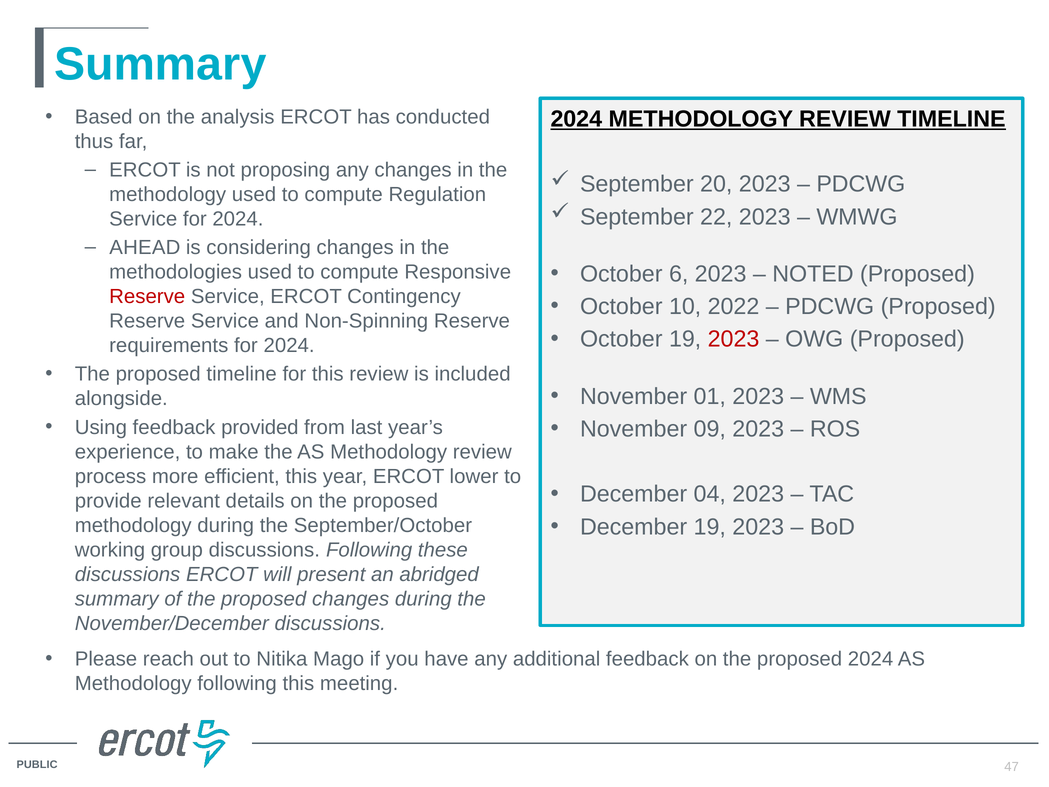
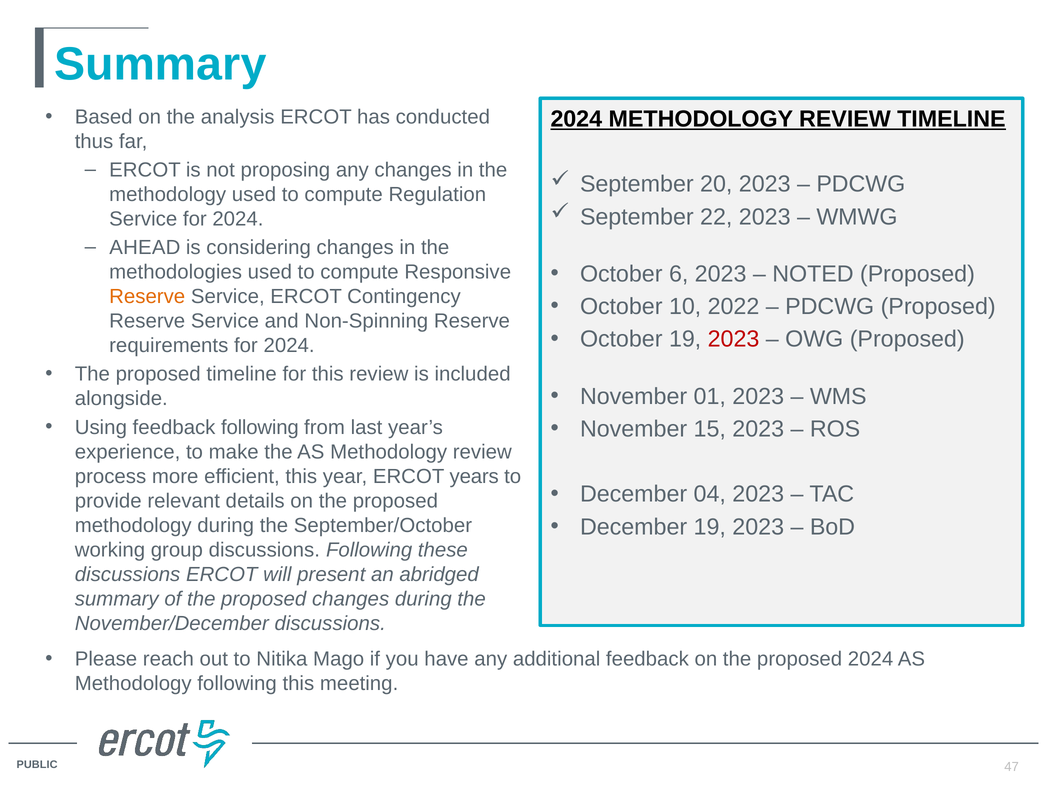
Reserve at (147, 297) colour: red -> orange
feedback provided: provided -> following
09: 09 -> 15
lower: lower -> years
